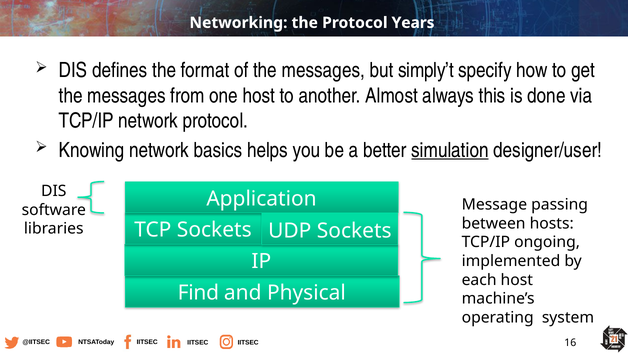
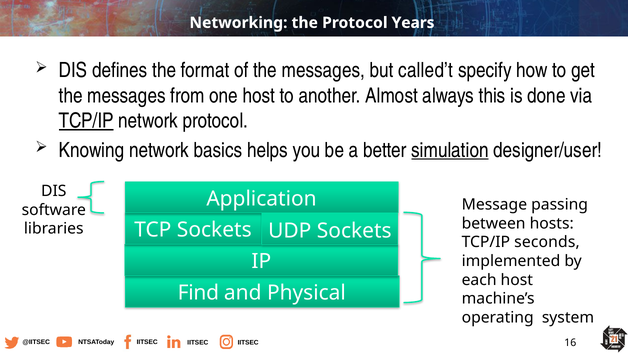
simply’t: simply’t -> called’t
TCP/IP at (86, 121) underline: none -> present
ongoing: ongoing -> seconds
